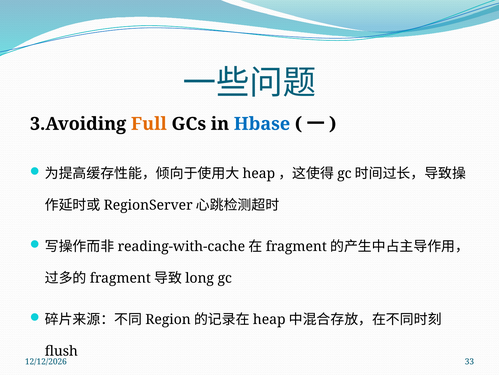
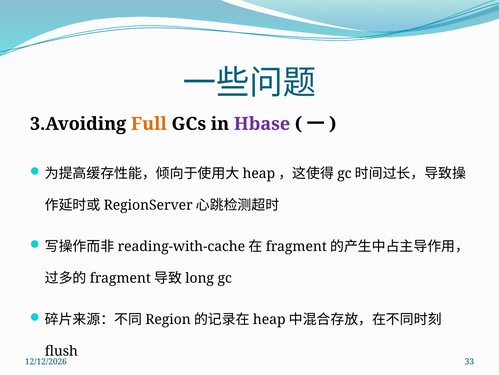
Hbase colour: blue -> purple
